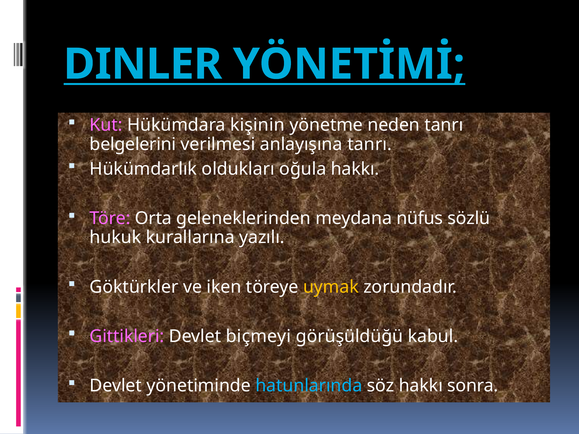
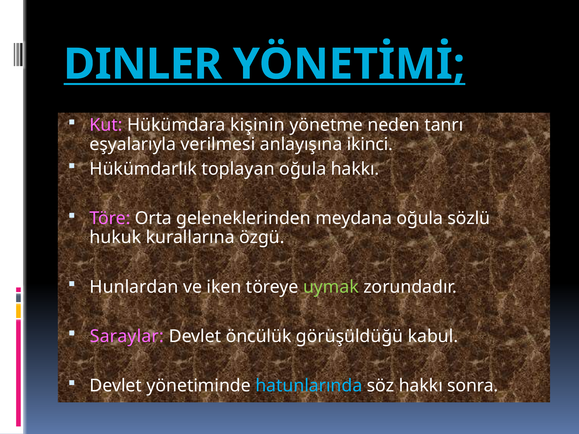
belgelerini: belgelerini -> eşyalarıyla
anlayışına tanrı: tanrı -> ikinci
oldukları: oldukları -> toplayan
meydana nüfus: nüfus -> oğula
yazılı: yazılı -> özgü
Göktürkler: Göktürkler -> Hunlardan
uymak colour: yellow -> light green
Gittikleri: Gittikleri -> Saraylar
biçmeyi: biçmeyi -> öncülük
